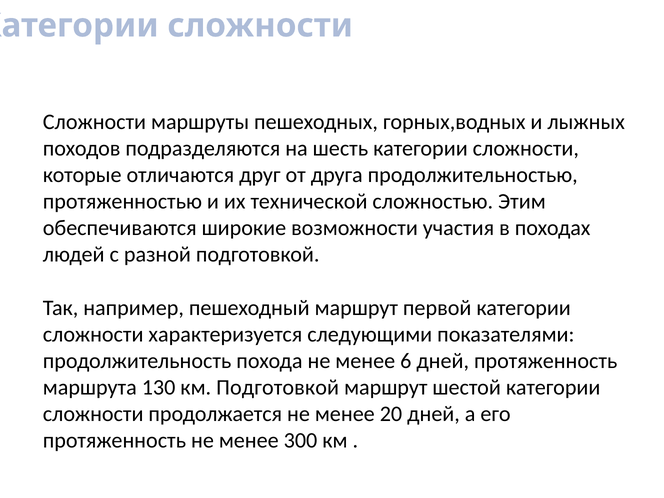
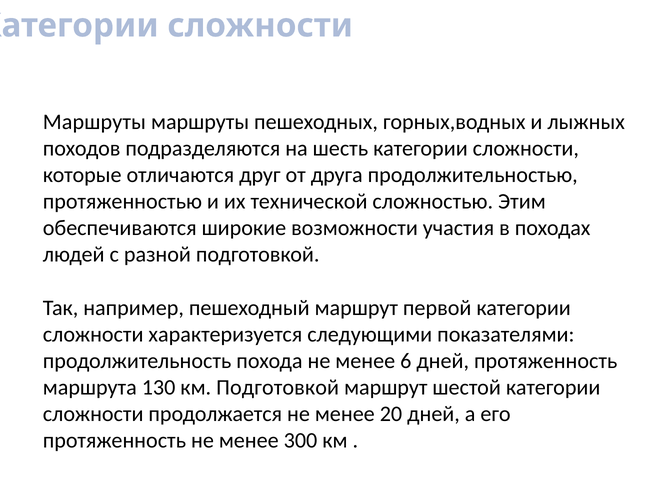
Сложности at (94, 122): Сложности -> Маршруты
